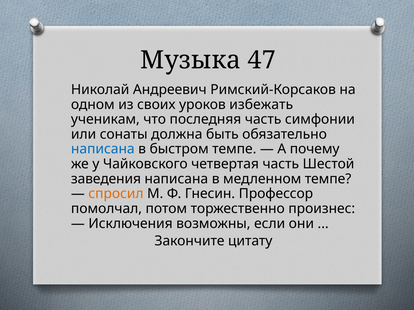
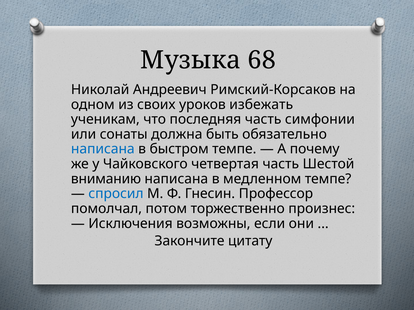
47: 47 -> 68
заведения: заведения -> вниманию
спросил colour: orange -> blue
